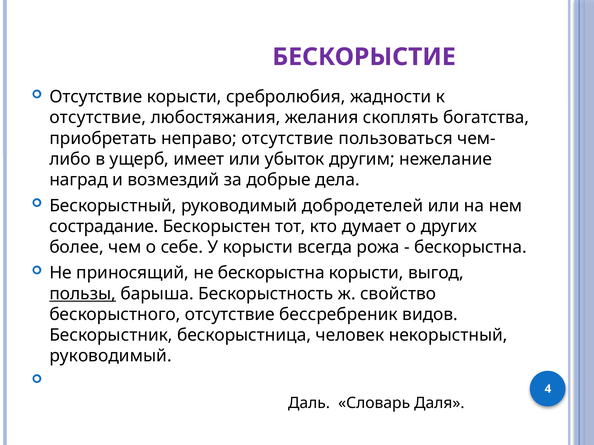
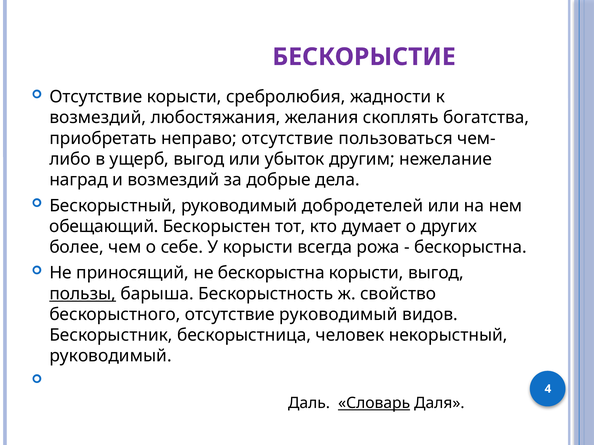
отсутствие at (98, 118): отсутствие -> возмездий
ущерб имеет: имеет -> выгод
сострадание: сострадание -> обещающий
отсутствие бессребреник: бессребреник -> руководимый
Словарь underline: none -> present
